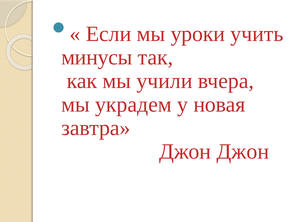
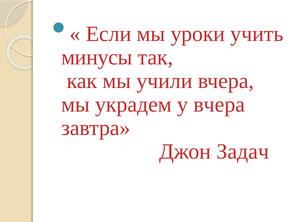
у новая: новая -> вчера
Джон Джон: Джон -> Задач
